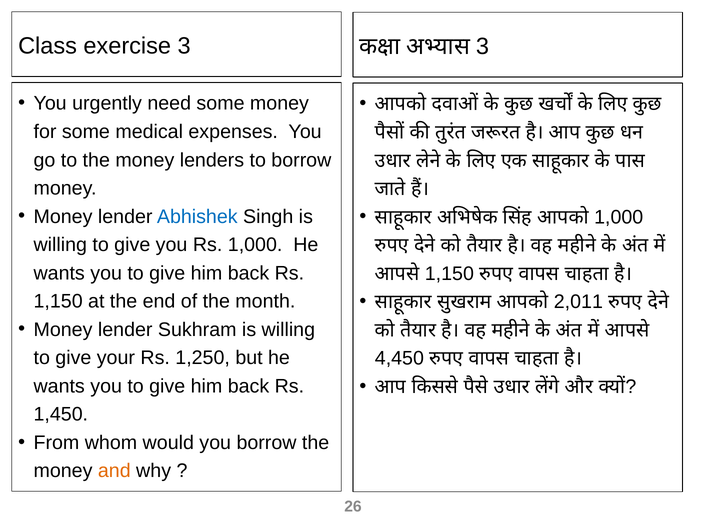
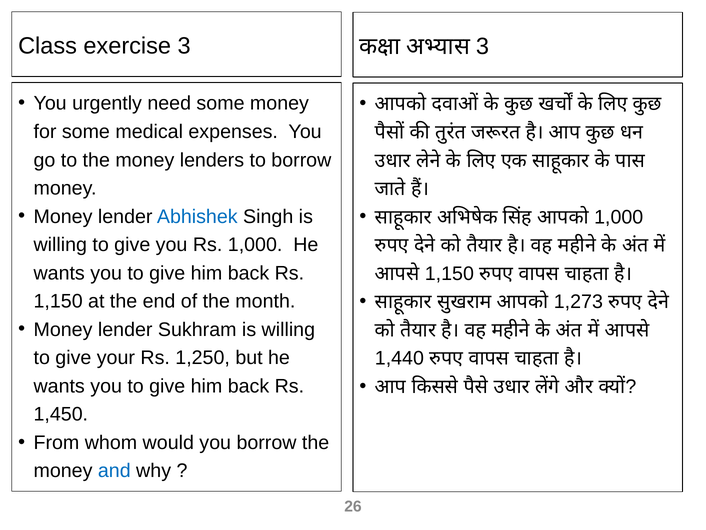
2,011: 2,011 -> 1,273
4,450: 4,450 -> 1,440
and colour: orange -> blue
